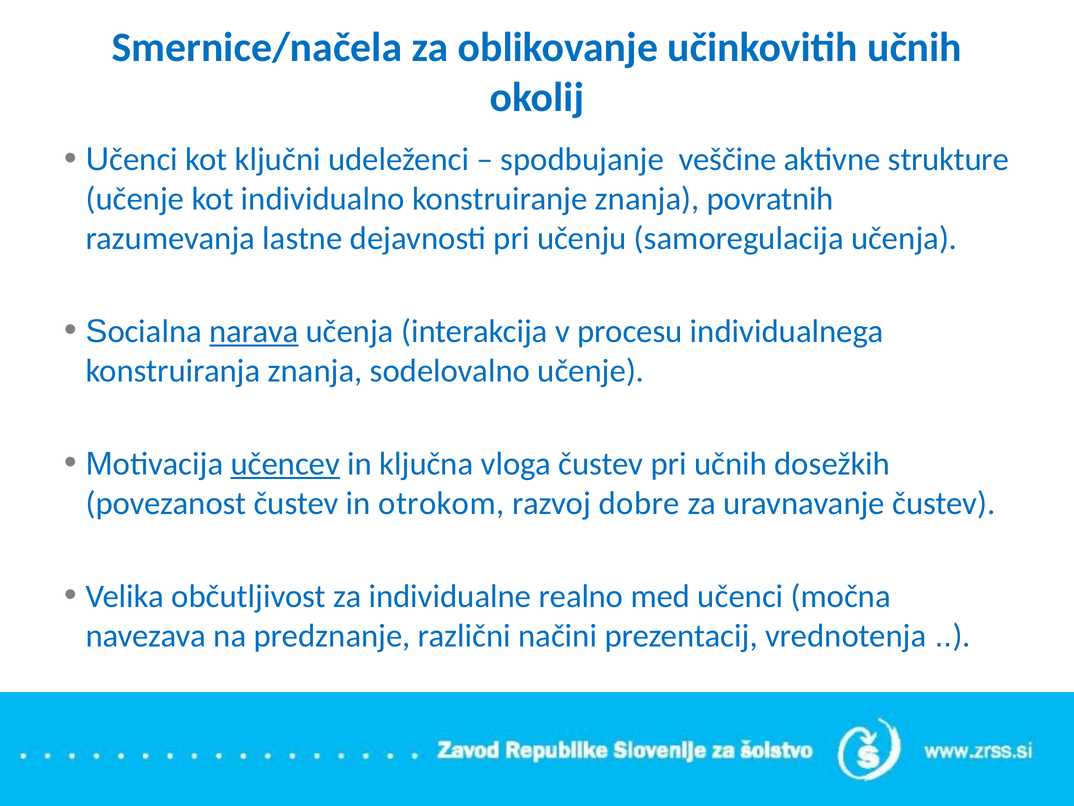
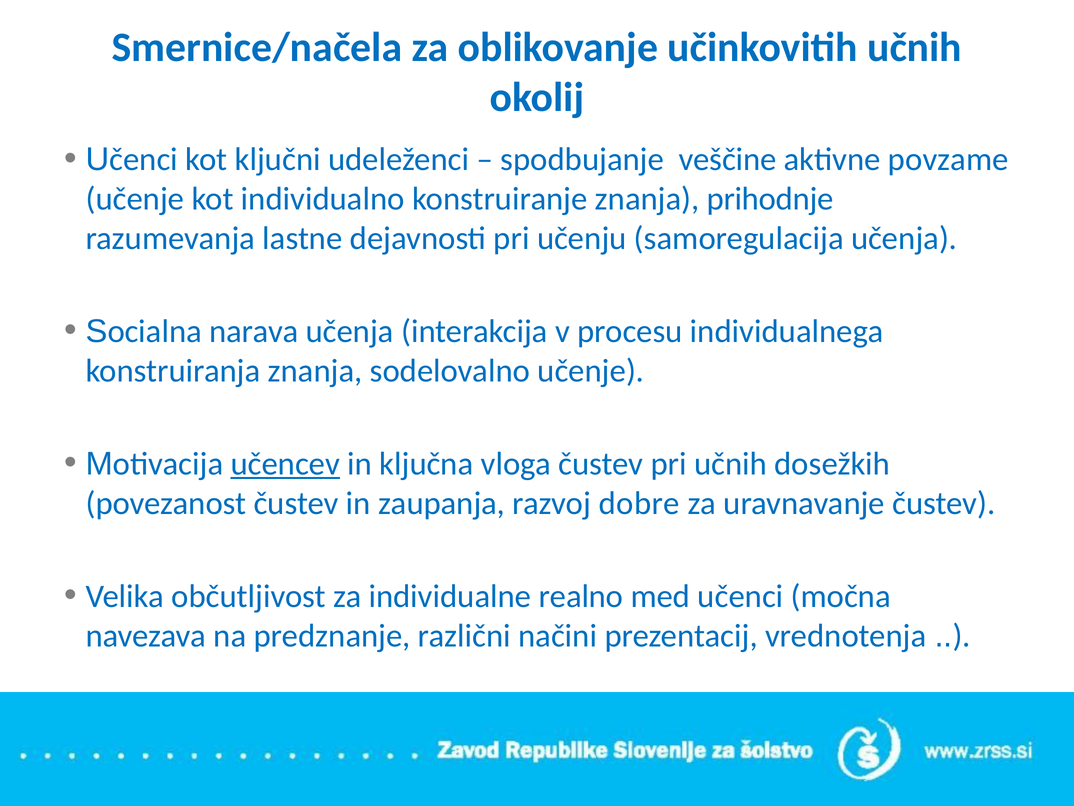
strukture: strukture -> povzame
povratnih: povratnih -> prihodnje
narava underline: present -> none
otrokom: otrokom -> zaupanja
